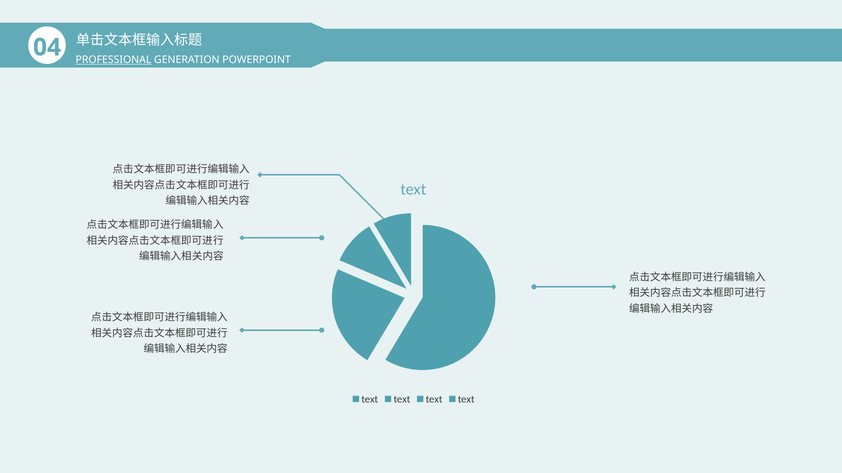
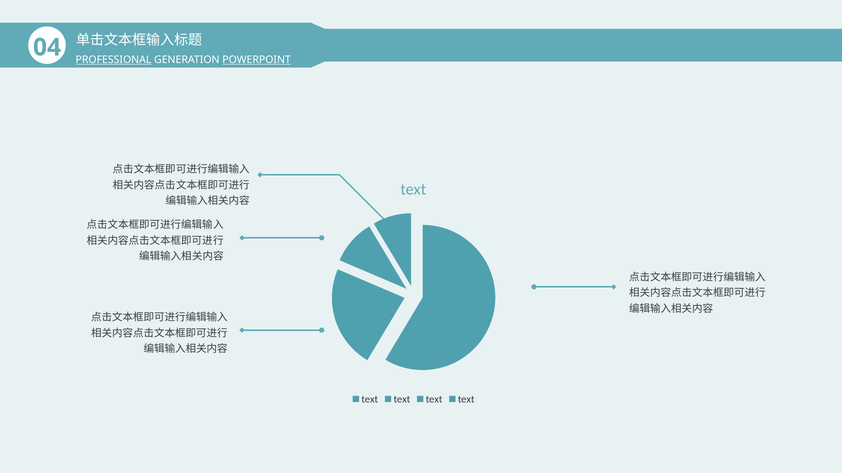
POWERPOINT underline: none -> present
